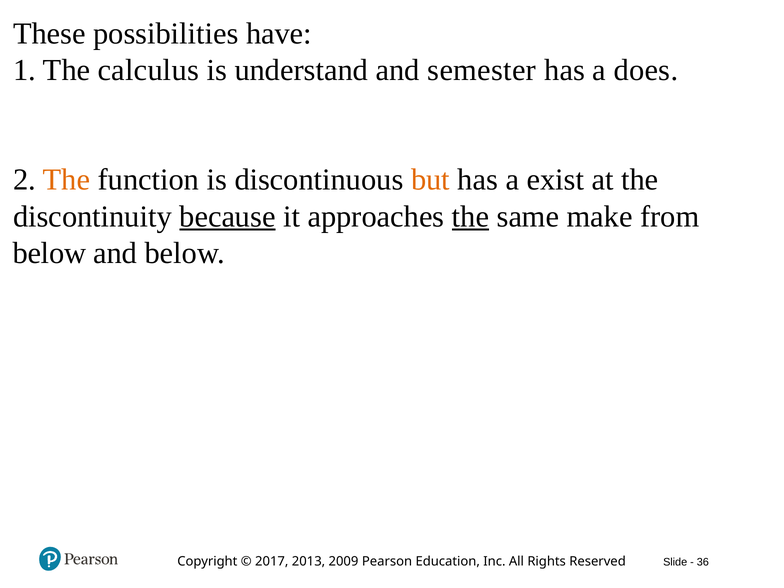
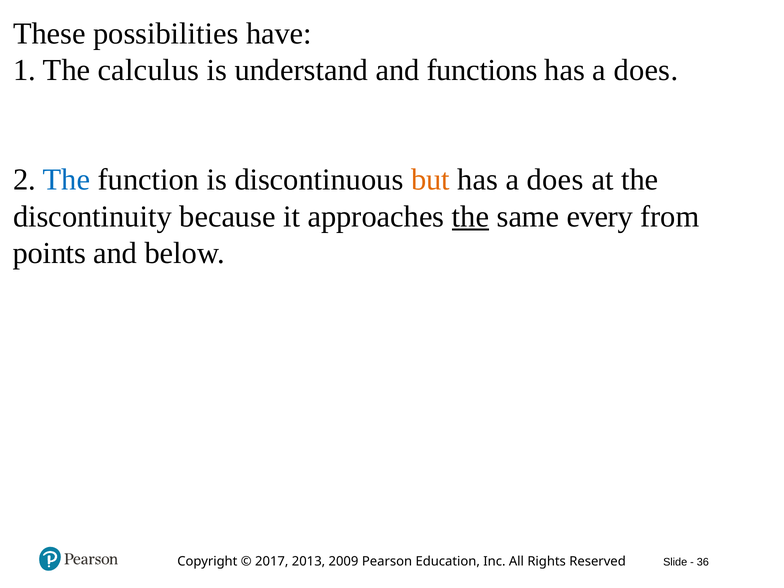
semester: semester -> functions
The at (67, 180) colour: orange -> blue
exist at (555, 180): exist -> does
because underline: present -> none
make: make -> every
below at (49, 253): below -> points
